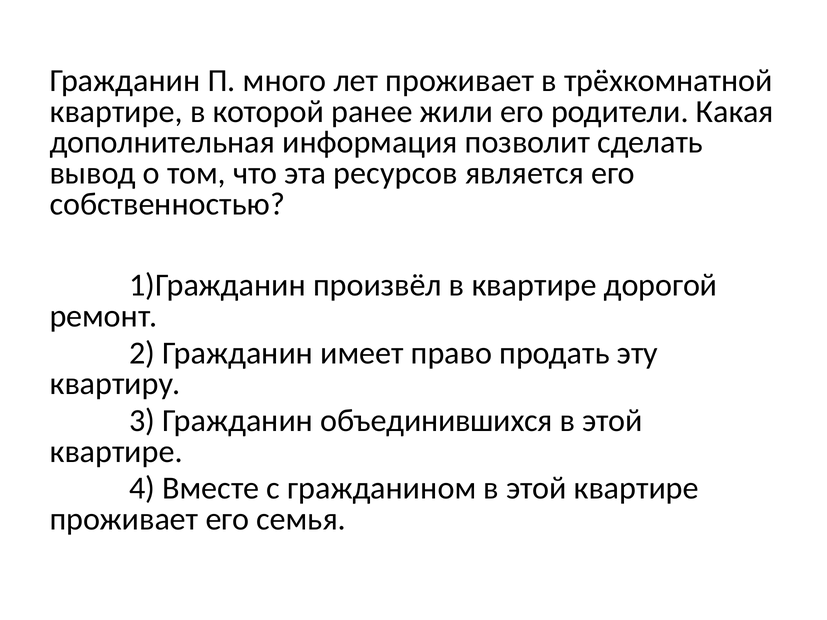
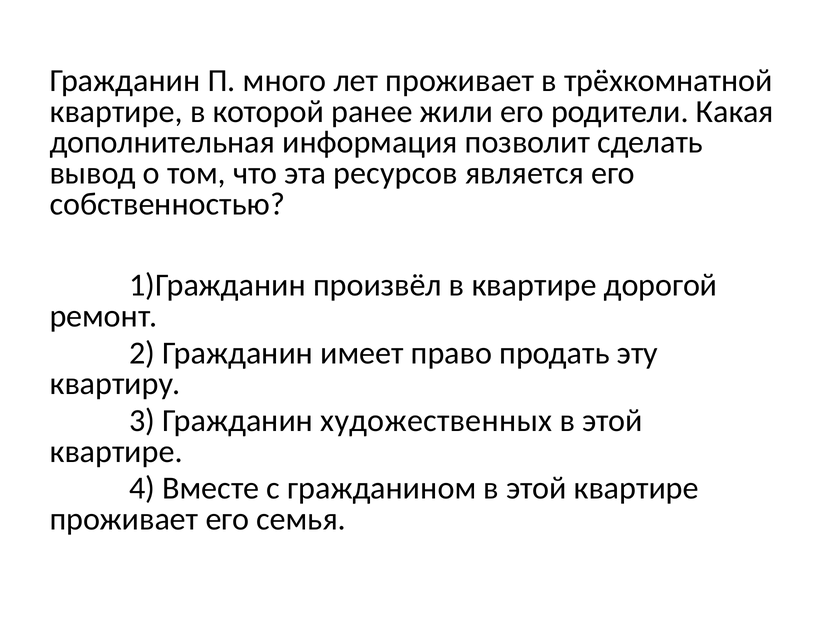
объединившихся: объединившихся -> художественных
